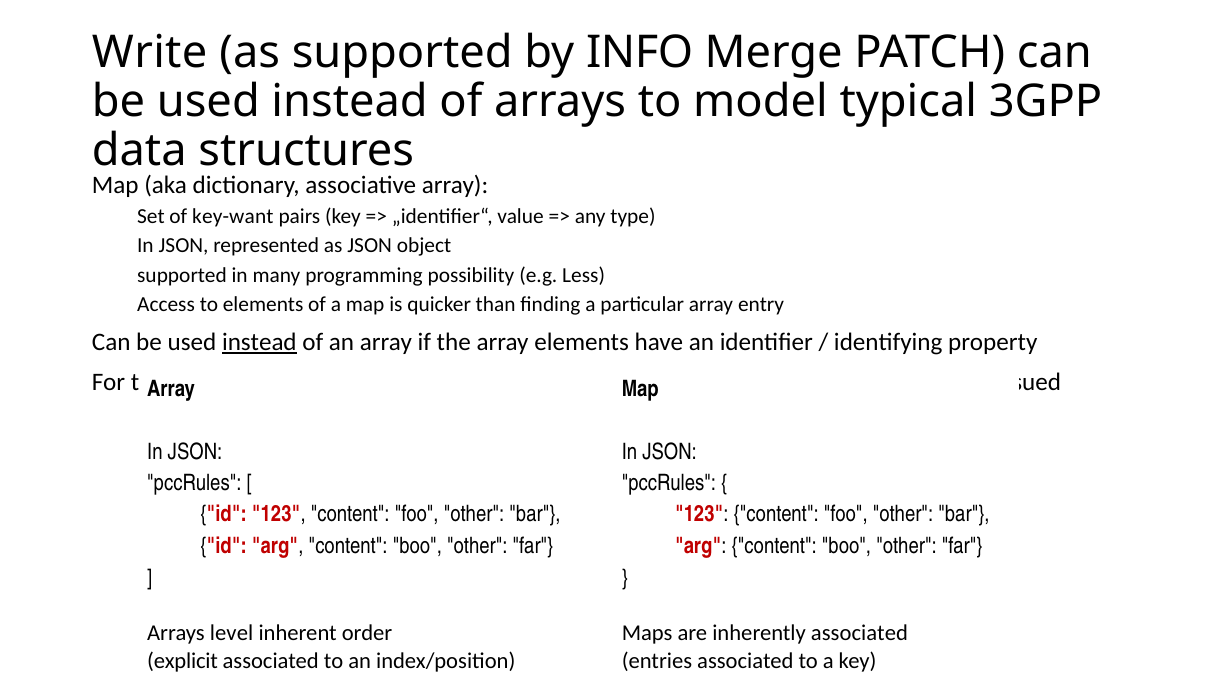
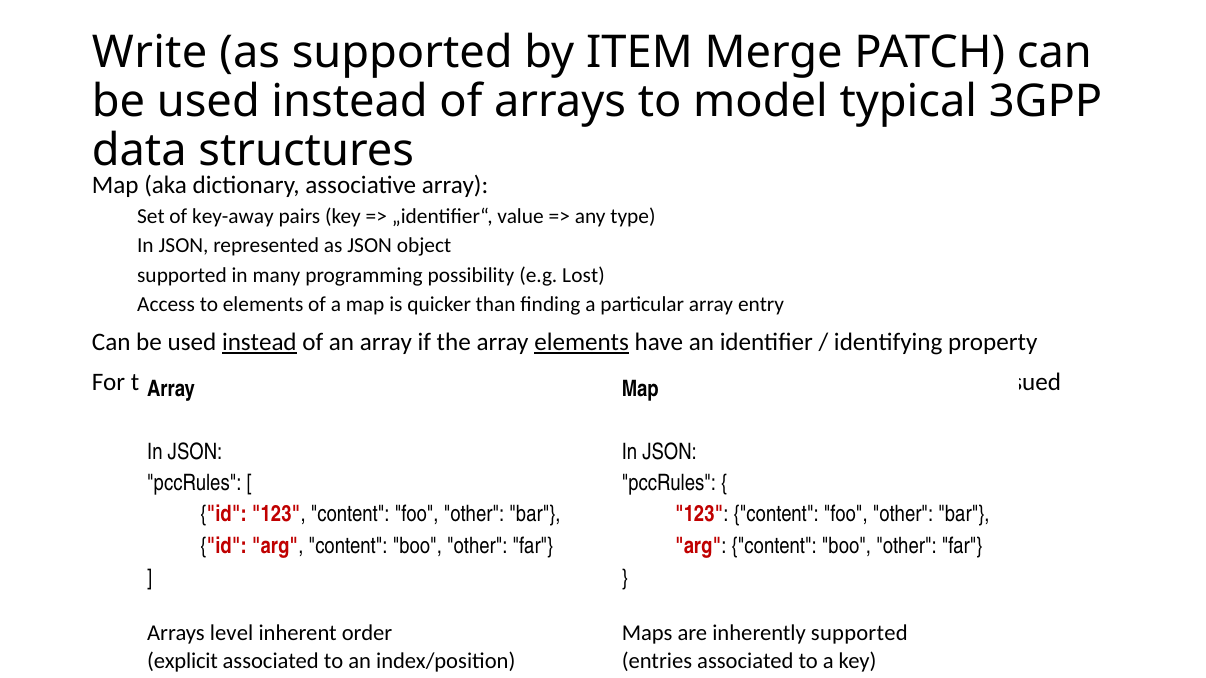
INFO: INFO -> ITEM
key-want: key-want -> key-away
Less: Less -> Lost
elements at (582, 342) underline: none -> present
inherently associated: associated -> supported
